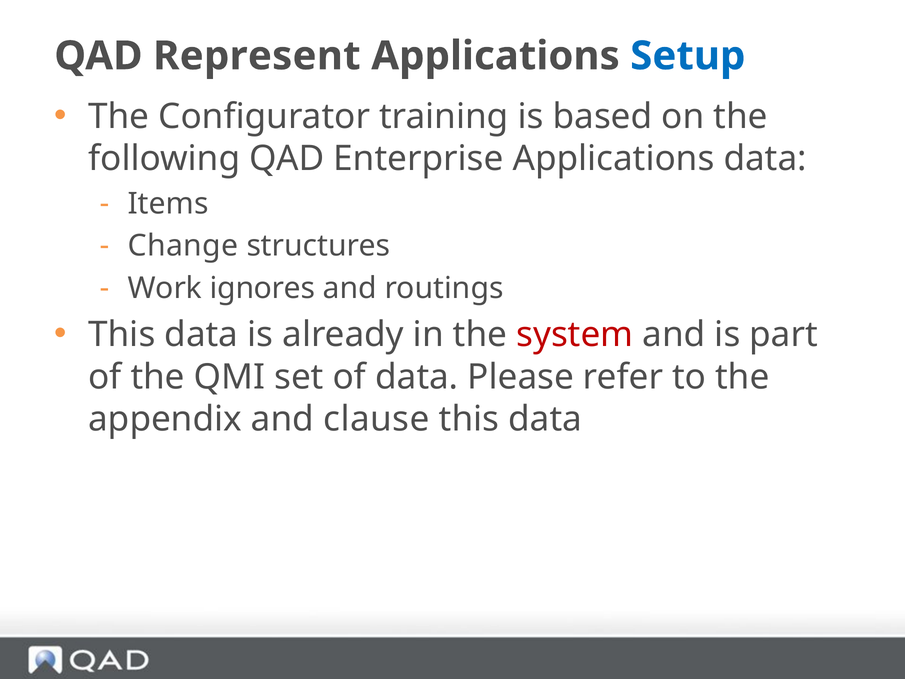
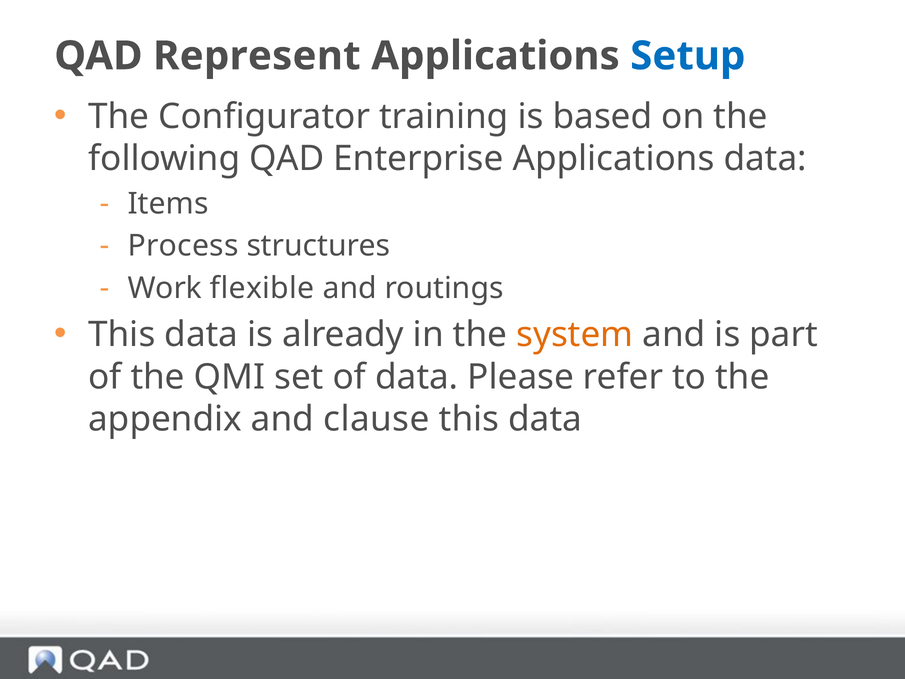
Change: Change -> Process
ignores: ignores -> flexible
system colour: red -> orange
